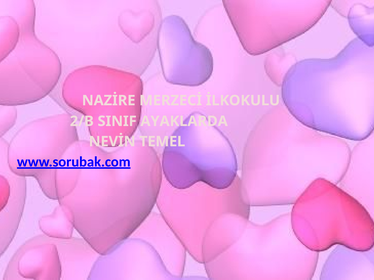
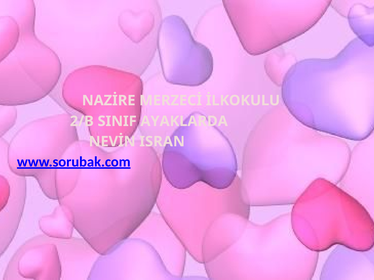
TEMEL: TEMEL -> ISRAN
